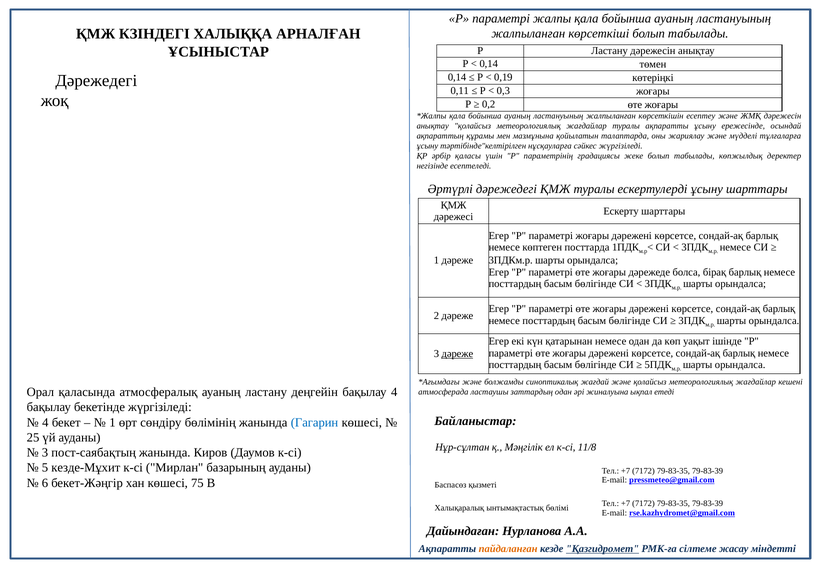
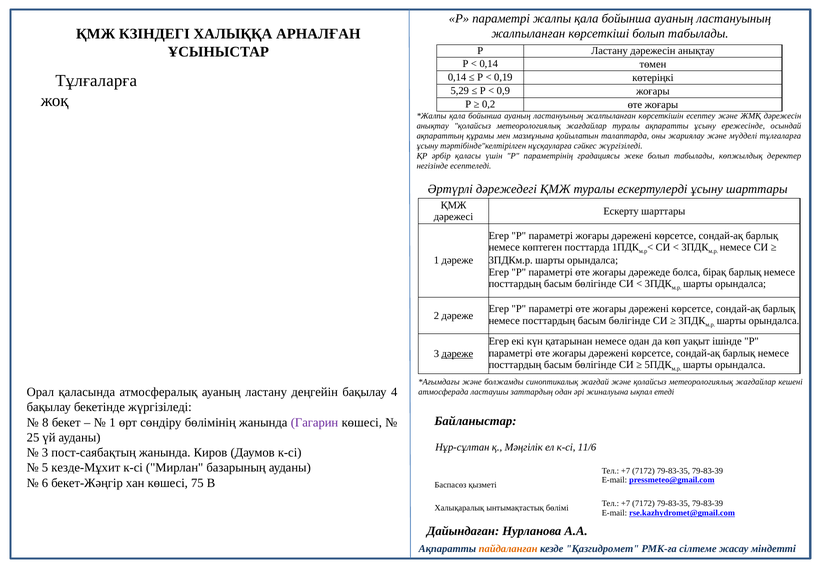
Дәрежедегі at (96, 81): Дәрежедегі -> Тұлғаларға
0,11: 0,11 -> 5,29
0,3: 0,3 -> 0,9
4 at (45, 423): 4 -> 8
Гагарин colour: blue -> purple
11/8: 11/8 -> 11/6
Қазгидромет underline: present -> none
